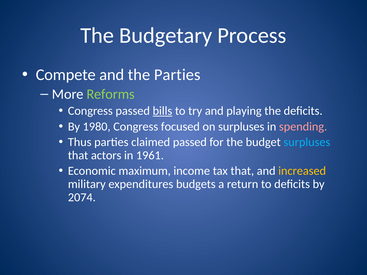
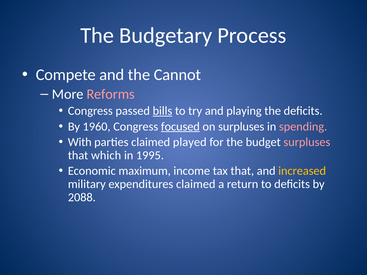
the Parties: Parties -> Cannot
Reforms colour: light green -> pink
1980: 1980 -> 1960
focused underline: none -> present
Thus: Thus -> With
claimed passed: passed -> played
surpluses at (307, 142) colour: light blue -> pink
actors: actors -> which
1961: 1961 -> 1995
expenditures budgets: budgets -> claimed
2074: 2074 -> 2088
